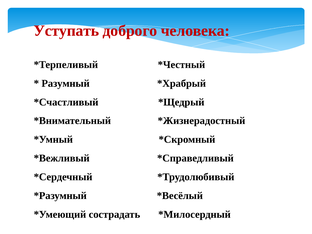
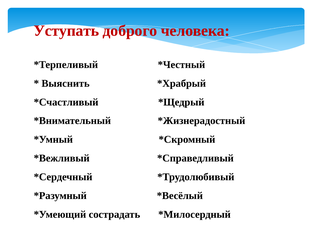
Разумный: Разумный -> Выяснить
